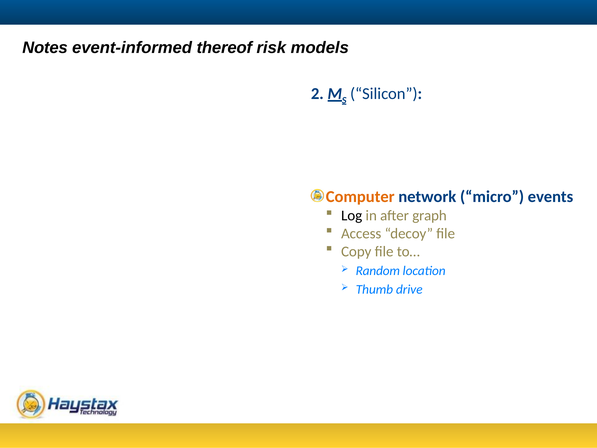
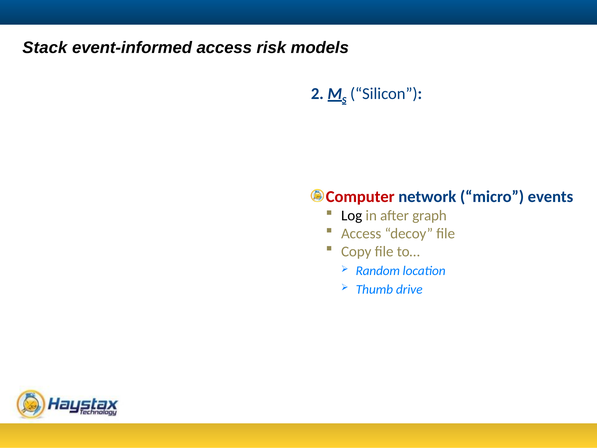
Notes: Notes -> Stack
event-informed thereof: thereof -> access
Computer at (360, 197) colour: orange -> red
